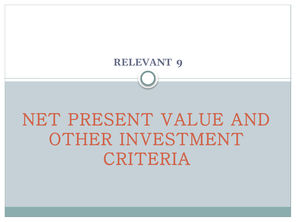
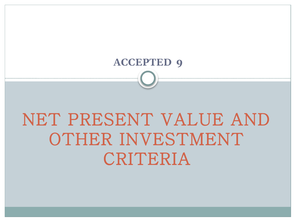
RELEVANT: RELEVANT -> ACCEPTED
